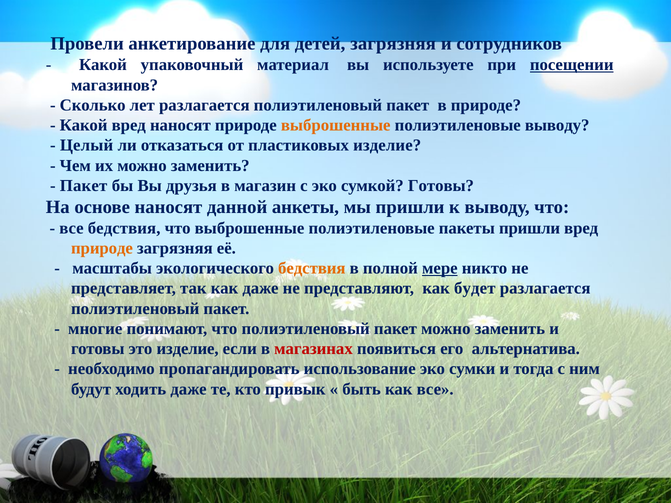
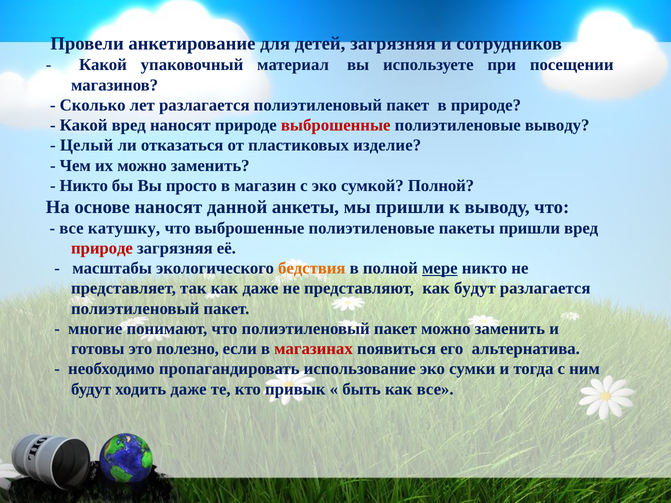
посещении underline: present -> none
выброшенные at (336, 125) colour: orange -> red
Пакет at (84, 186): Пакет -> Никто
друзья: друзья -> просто
сумкой Готовы: Готовы -> Полной
все бедствия: бедствия -> катушку
природе at (102, 248) colour: orange -> red
как будет: будет -> будут
это изделие: изделие -> полезно
